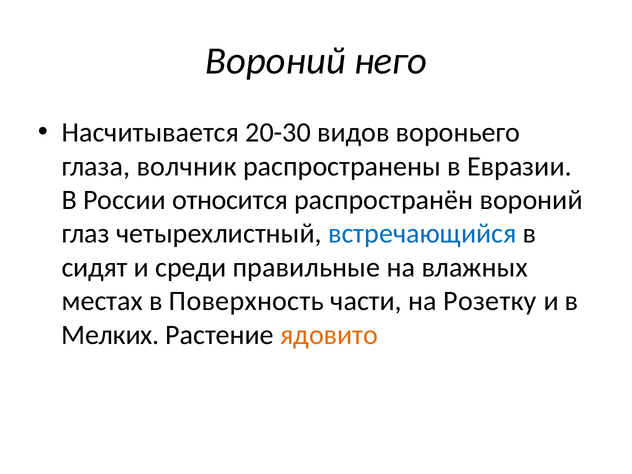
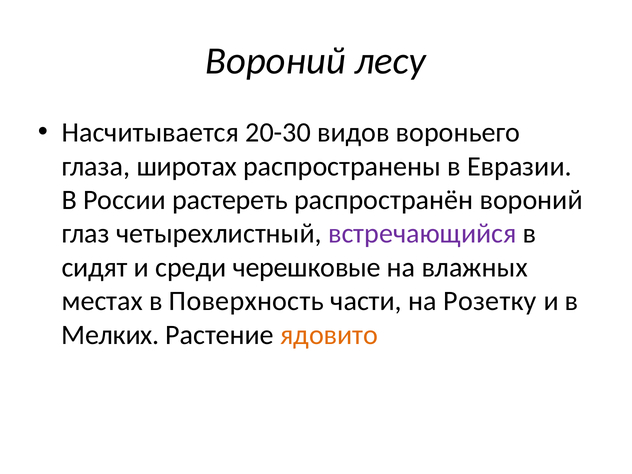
него: него -> лесу
волчник: волчник -> широтах
относится: относится -> растереть
встречающийся colour: blue -> purple
правильные: правильные -> черешковые
